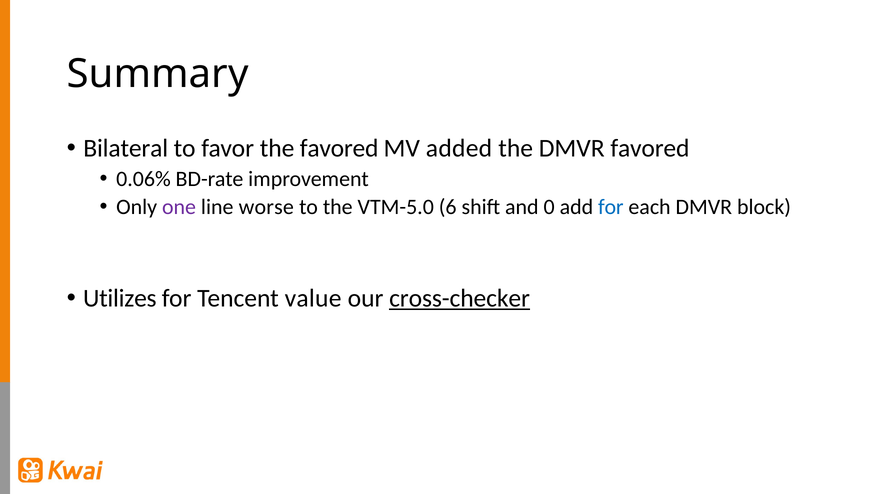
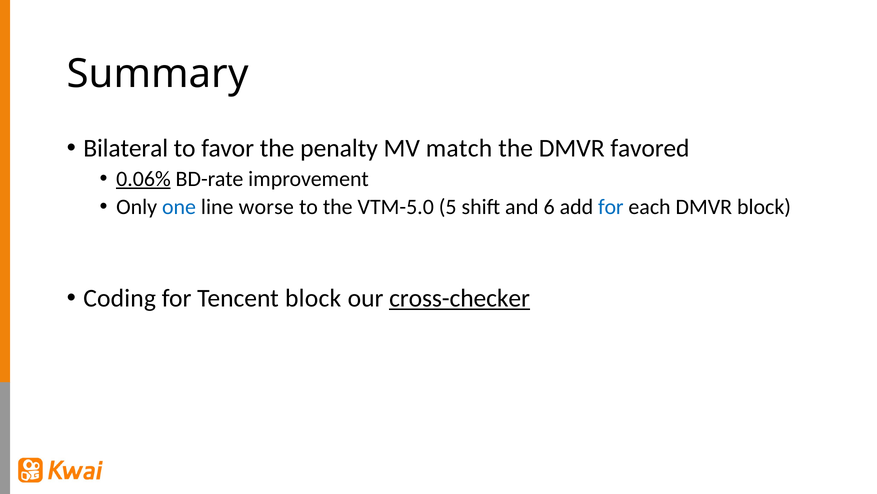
the favored: favored -> penalty
added: added -> match
0.06% underline: none -> present
one colour: purple -> blue
6: 6 -> 5
0: 0 -> 6
Utilizes: Utilizes -> Coding
Tencent value: value -> block
